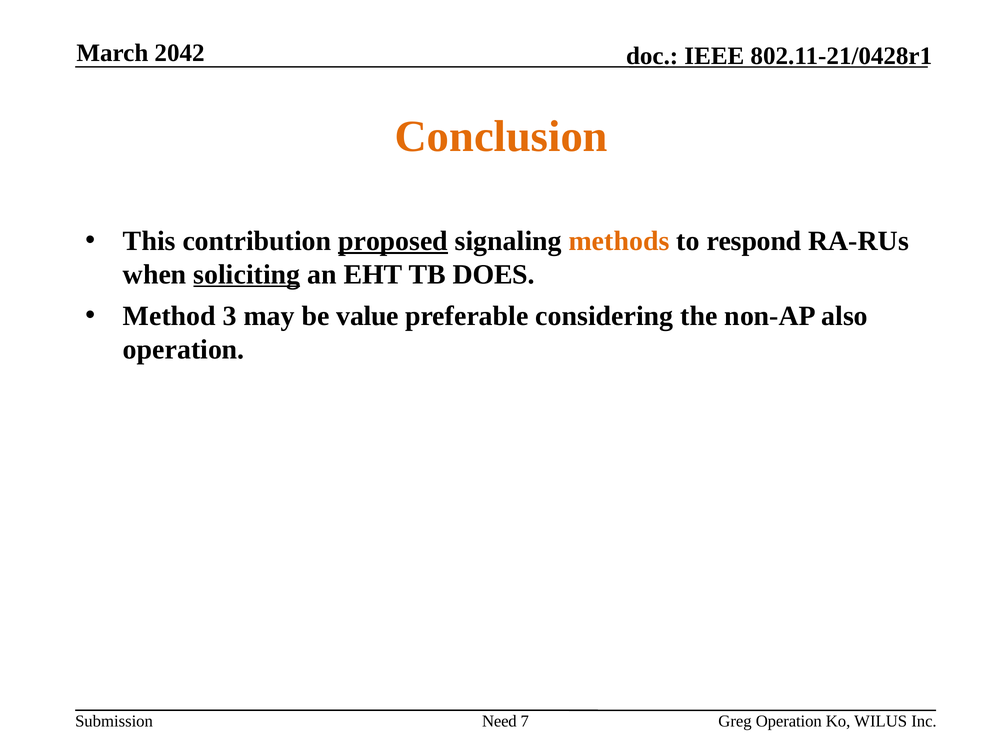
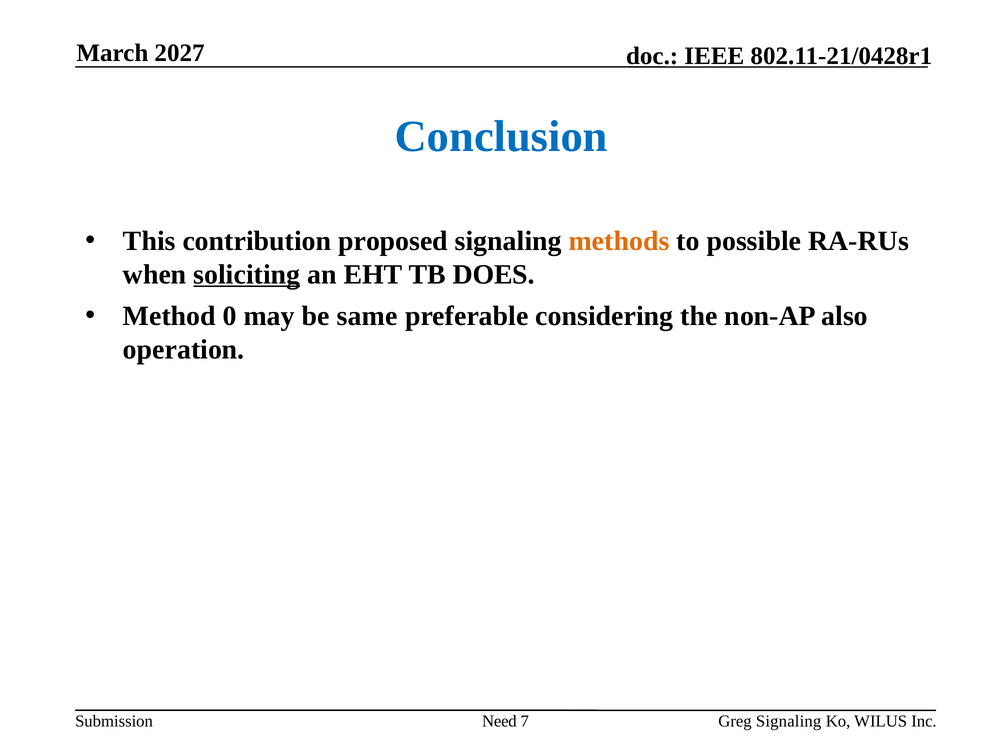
2042: 2042 -> 2027
Conclusion colour: orange -> blue
proposed underline: present -> none
respond: respond -> possible
3: 3 -> 0
value: value -> same
Greg Operation: Operation -> Signaling
